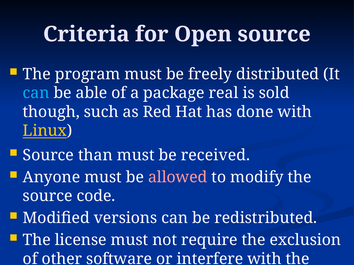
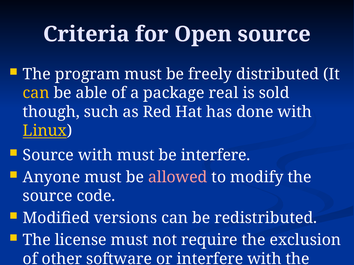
can at (36, 93) colour: light blue -> yellow
Source than: than -> with
be received: received -> interfere
